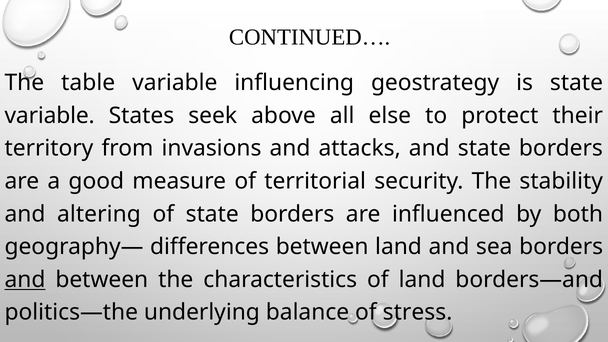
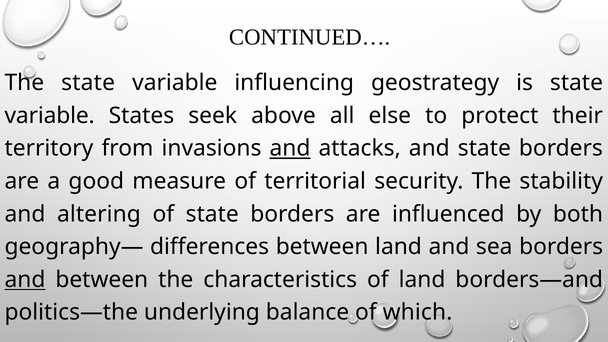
The table: table -> state
and at (290, 148) underline: none -> present
stress: stress -> which
